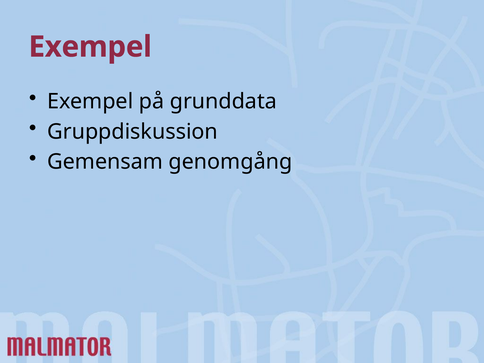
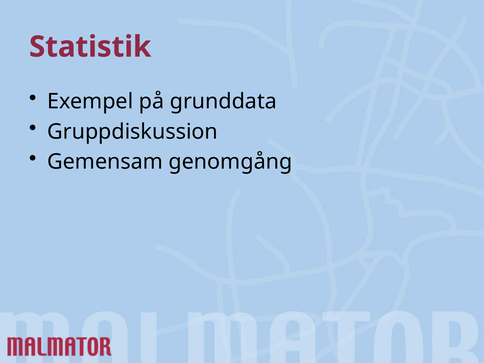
Exempel at (90, 47): Exempel -> Statistik
